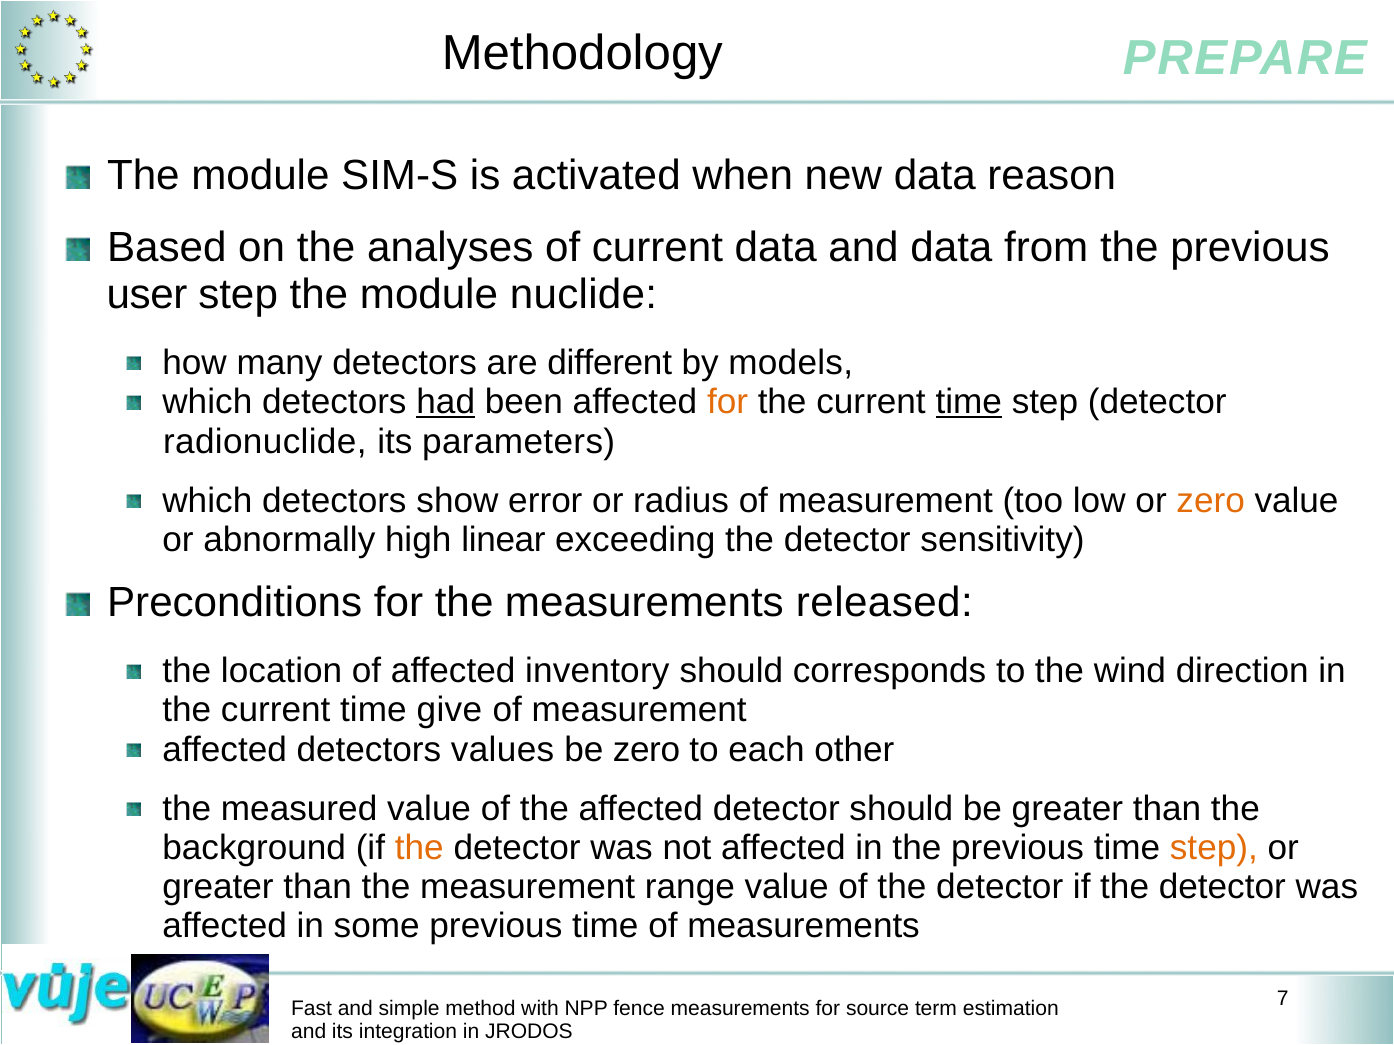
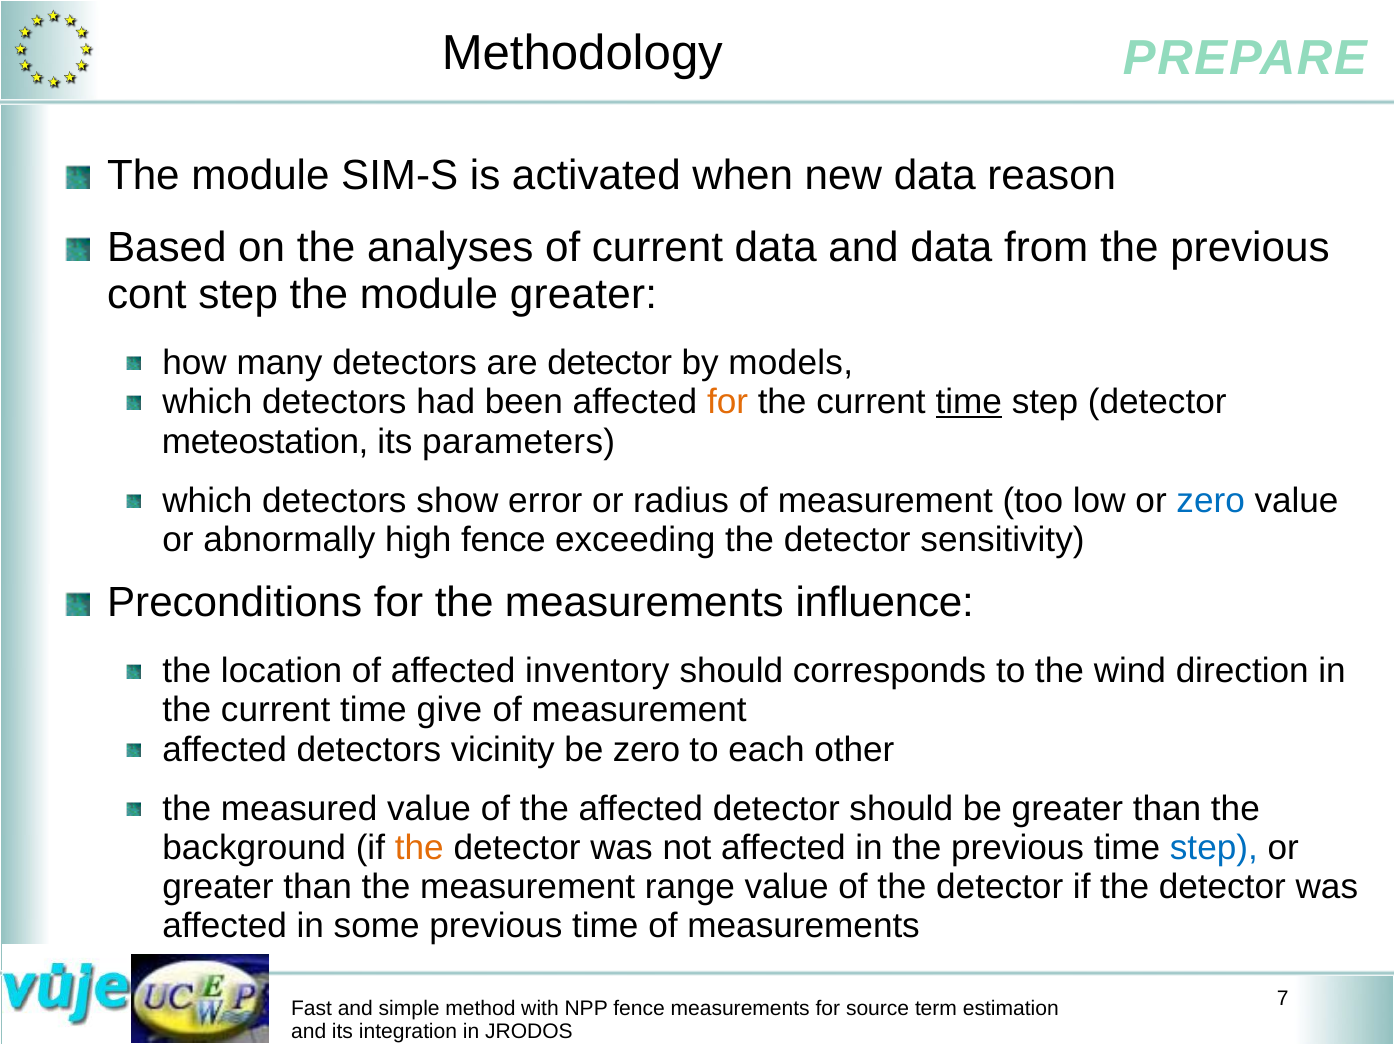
user: user -> cont
module nuclide: nuclide -> greater
are different: different -> detector
had underline: present -> none
radionuclide: radionuclide -> meteostation
zero at (1211, 501) colour: orange -> blue
high linear: linear -> fence
released: released -> influence
values: values -> vicinity
step at (1214, 848) colour: orange -> blue
